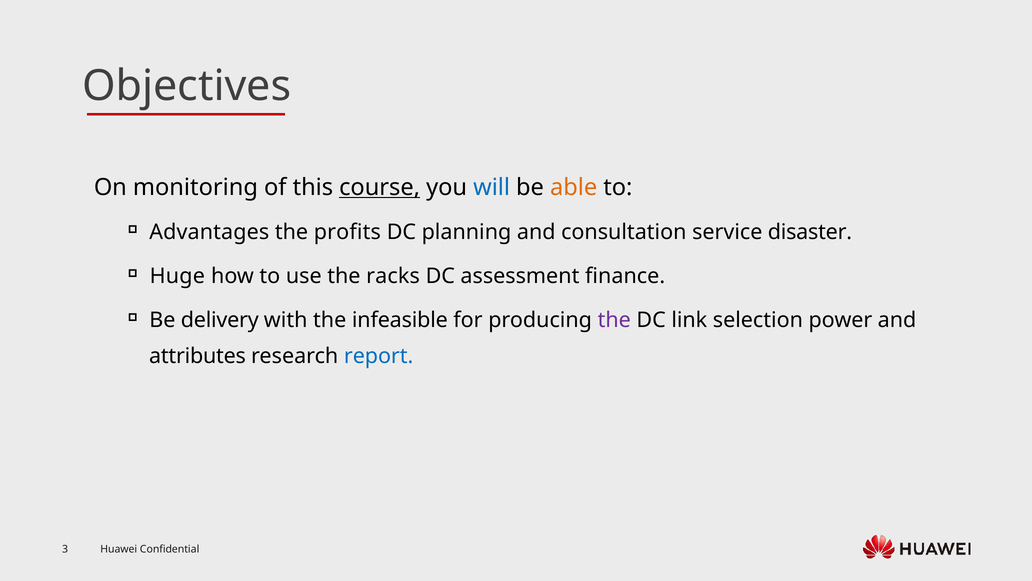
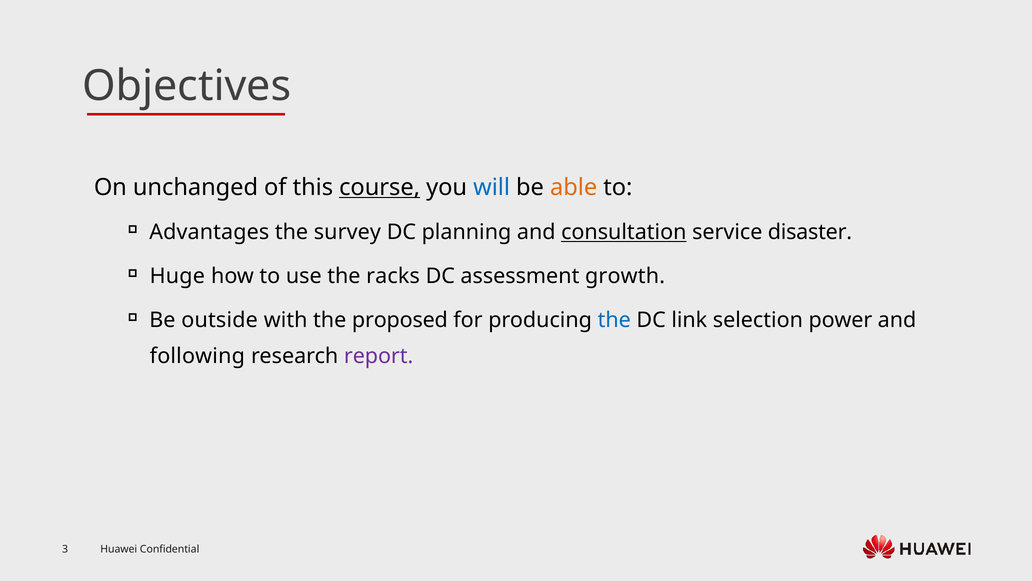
monitoring: monitoring -> unchanged
profits: profits -> survey
consultation underline: none -> present
finance: finance -> growth
delivery: delivery -> outside
infeasible: infeasible -> proposed
the at (614, 320) colour: purple -> blue
attributes: attributes -> following
report colour: blue -> purple
